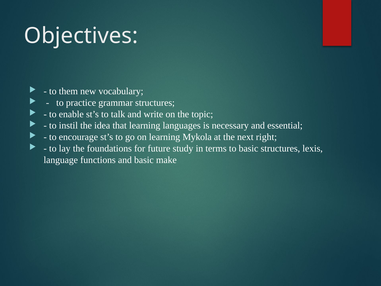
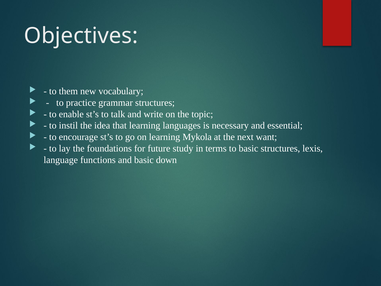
right: right -> want
make: make -> down
